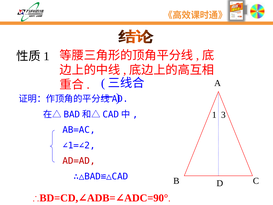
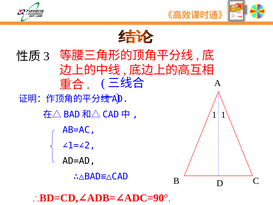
1 at (47, 56): 1 -> 3
1 3: 3 -> 1
AD=AD colour: red -> black
